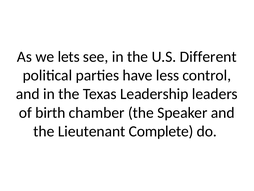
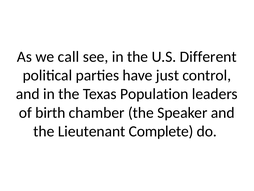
lets: lets -> call
less: less -> just
Leadership: Leadership -> Population
